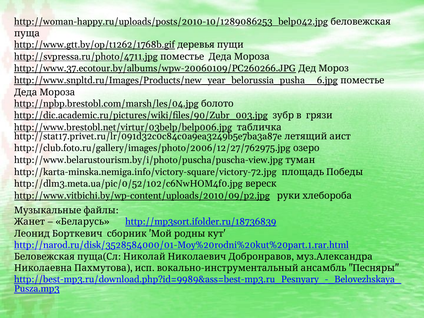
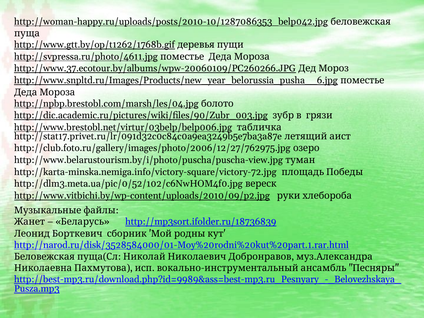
http://woman-happy.ru/uploads/posts/2010-10/1289086253_belp042.jpg: http://woman-happy.ru/uploads/posts/2010-10/1289086253_belp042.jpg -> http://woman-happy.ru/uploads/posts/2010-10/1287086353_belp042.jpg
http://svpressa.ru/photo/4711.jpg: http://svpressa.ru/photo/4711.jpg -> http://svpressa.ru/photo/4611.jpg
